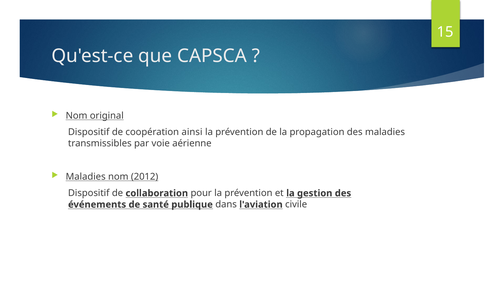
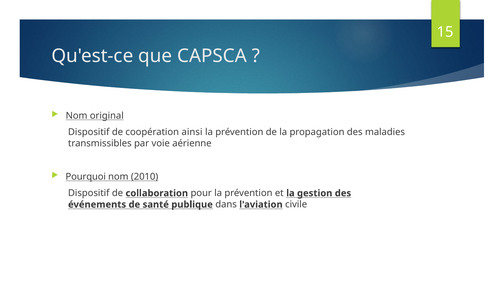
Maladies at (86, 177): Maladies -> Pourquoi
2012: 2012 -> 2010
